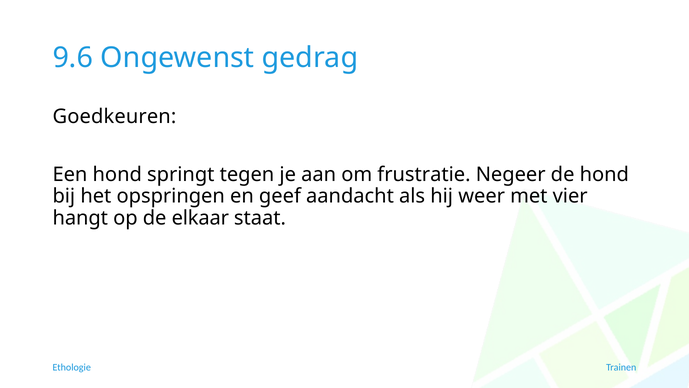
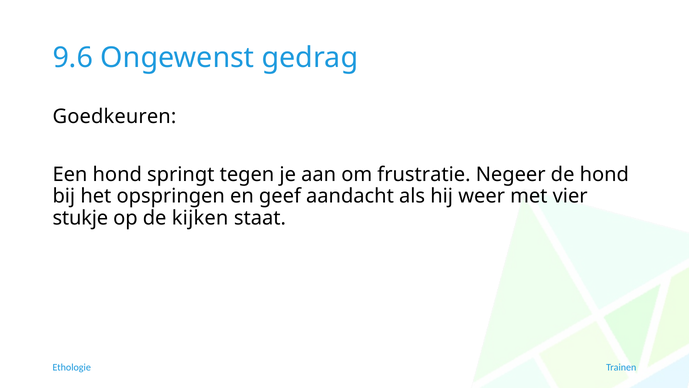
hangt: hangt -> stukje
elkaar: elkaar -> kijken
